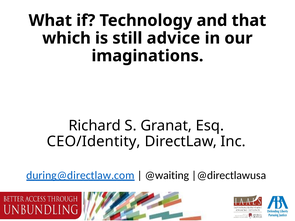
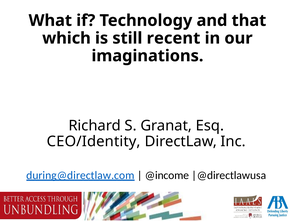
advice: advice -> recent
@waiting: @waiting -> @income
